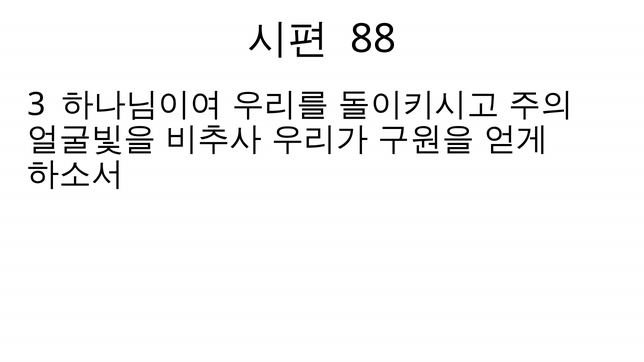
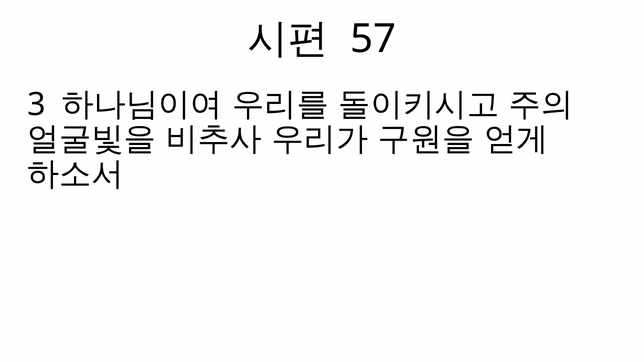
88: 88 -> 57
